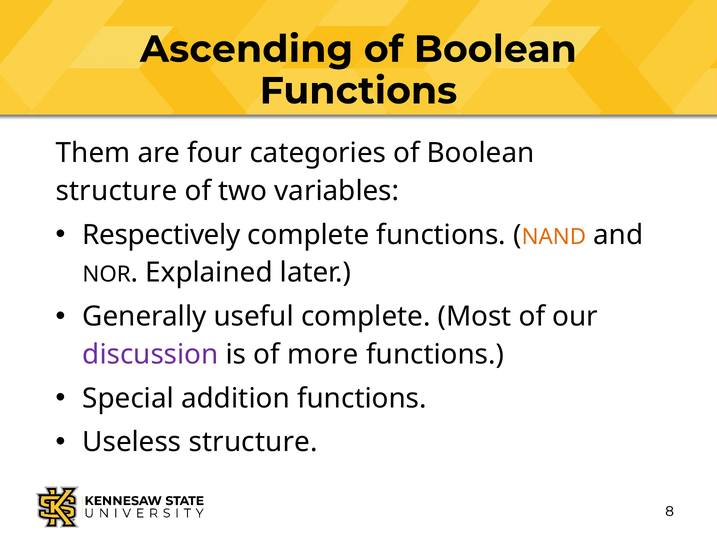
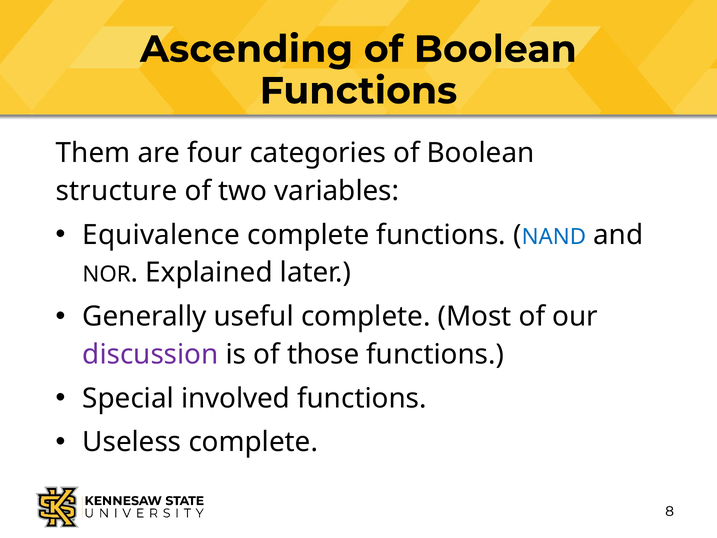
Respectively: Respectively -> Equivalence
NAND colour: orange -> blue
more: more -> those
addition: addition -> involved
Useless structure: structure -> complete
